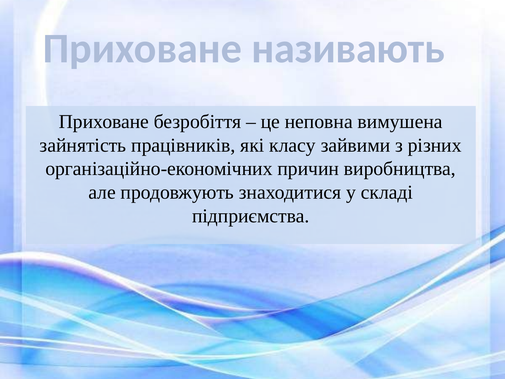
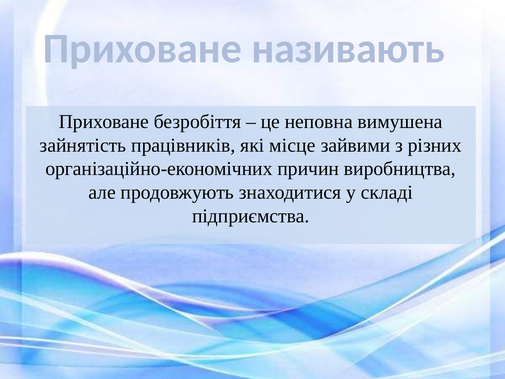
класу: класу -> місце
